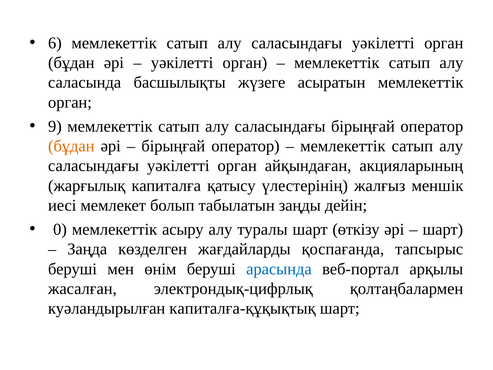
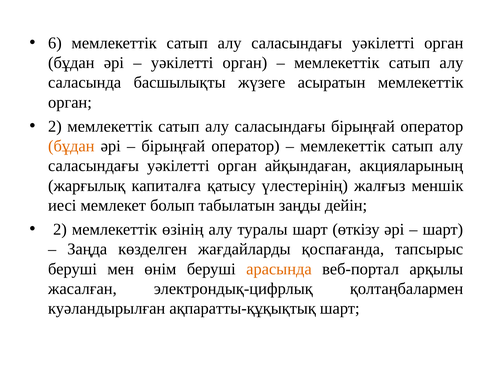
9 at (55, 126): 9 -> 2
0 at (60, 229): 0 -> 2
асыру: асыру -> өзінің
арасында colour: blue -> orange
капиталға-құқықтық: капиталға-құқықтық -> ақпаратты-құқықтық
